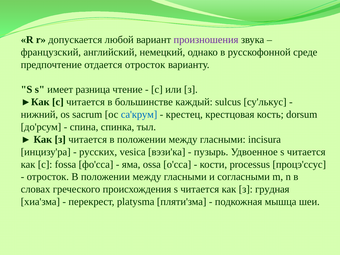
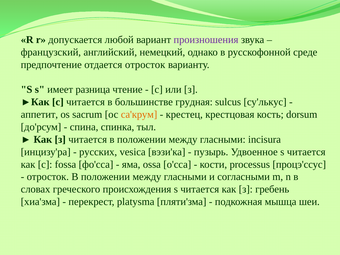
каждый: каждый -> грудная
нижний: нижний -> аппетит
са'крум colour: blue -> orange
грудная: грудная -> гребень
